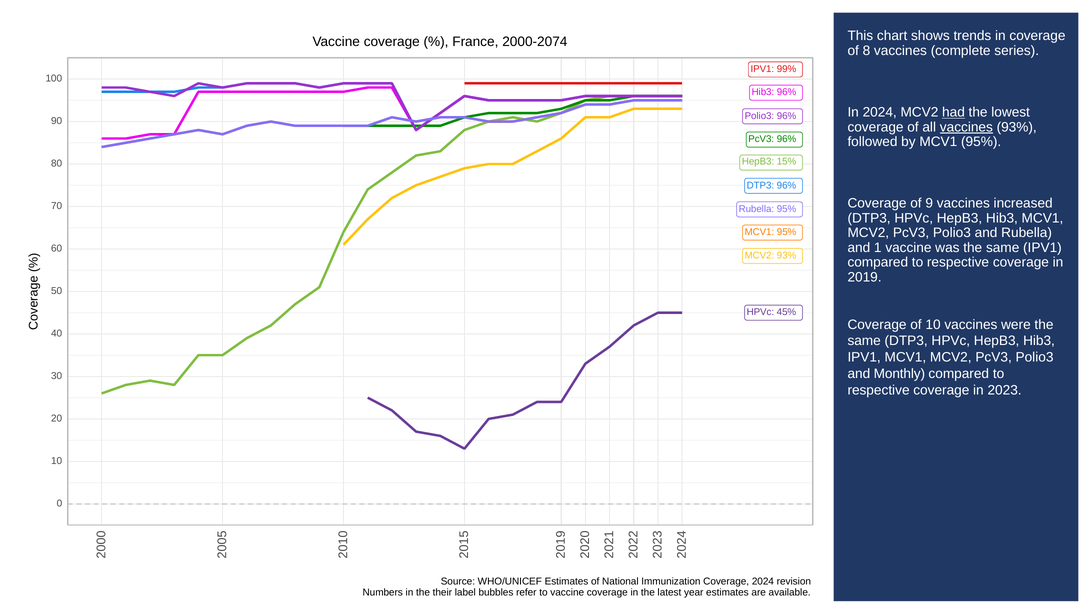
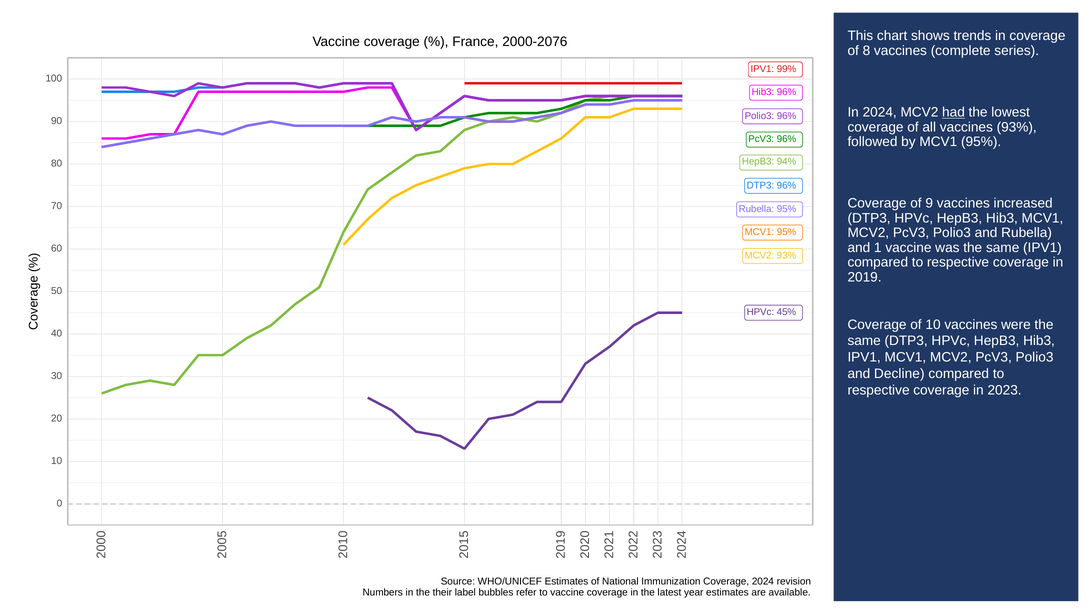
2000-2074: 2000-2074 -> 2000-2076
vaccines at (966, 127) underline: present -> none
15%: 15% -> 94%
Monthly: Monthly -> Decline
